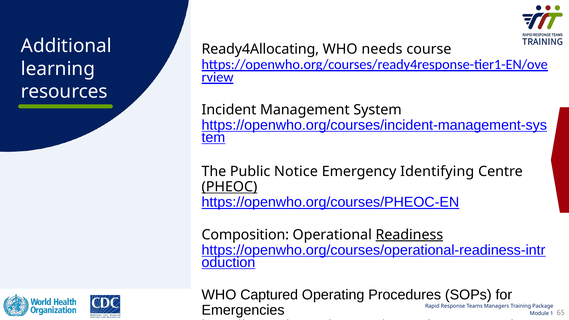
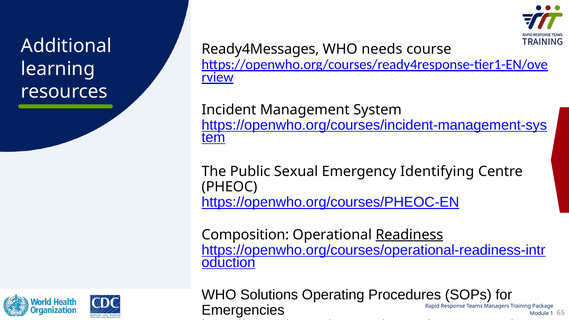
Ready4Allocating: Ready4Allocating -> Ready4Messages
Notice: Notice -> Sexual
PHEOC underline: present -> none
Captured: Captured -> Solutions
